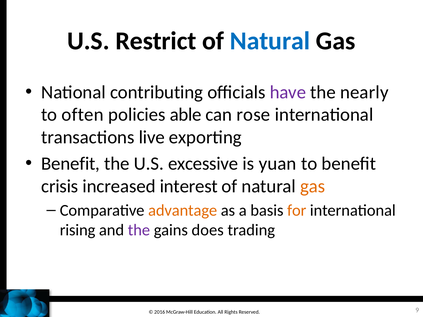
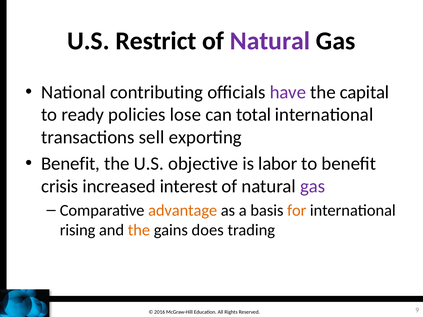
Natural at (270, 41) colour: blue -> purple
nearly: nearly -> capital
often: often -> ready
able: able -> lose
rose: rose -> total
live: live -> sell
excessive: excessive -> objective
yuan: yuan -> labor
gas at (313, 186) colour: orange -> purple
the at (139, 230) colour: purple -> orange
